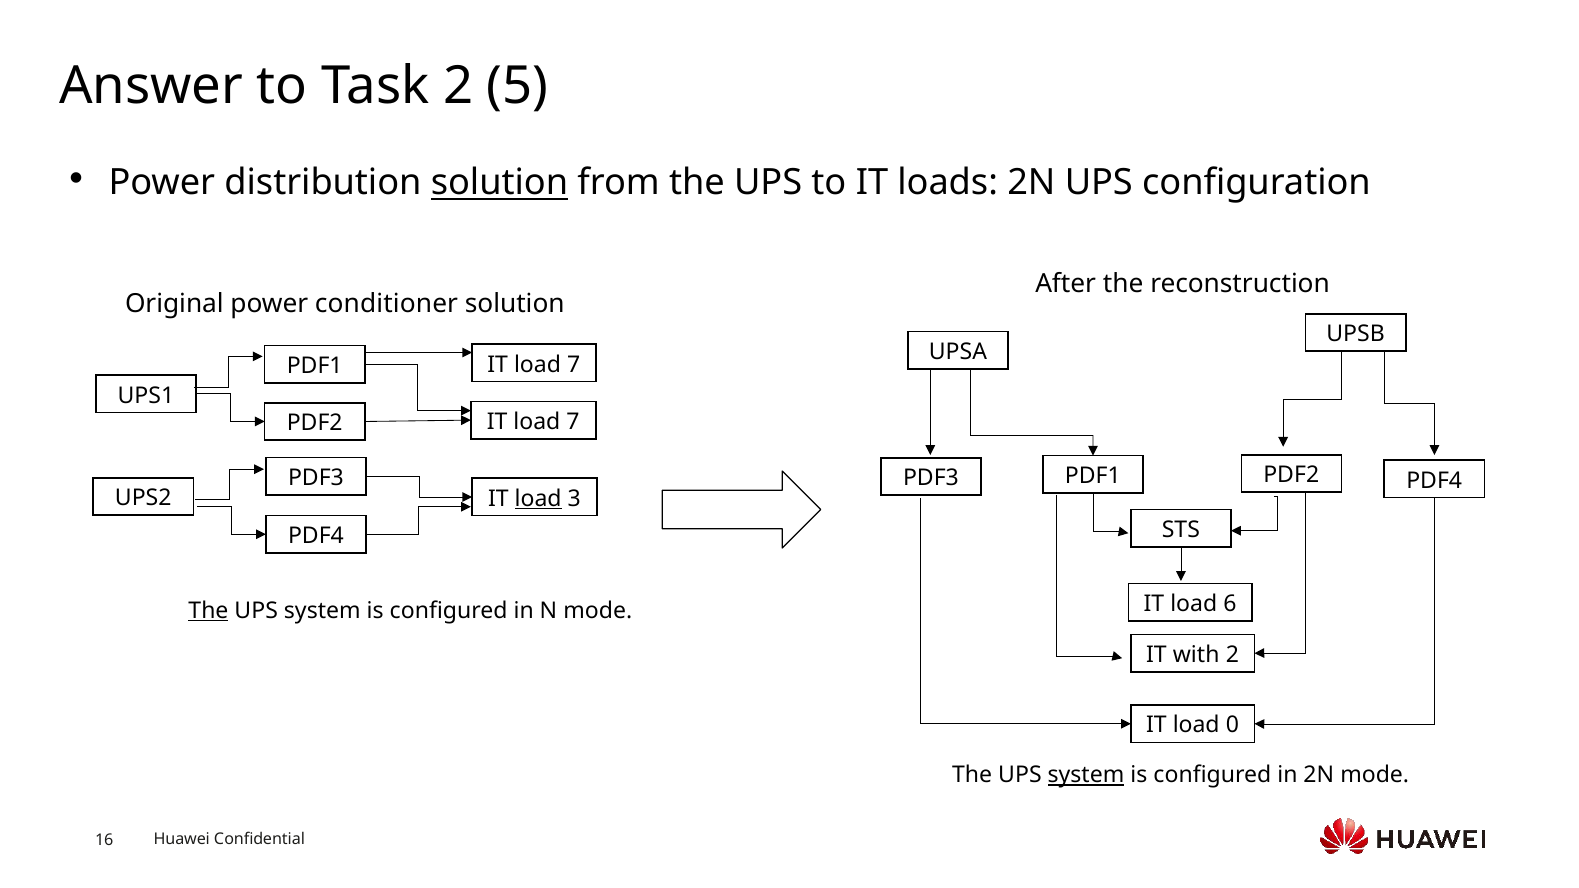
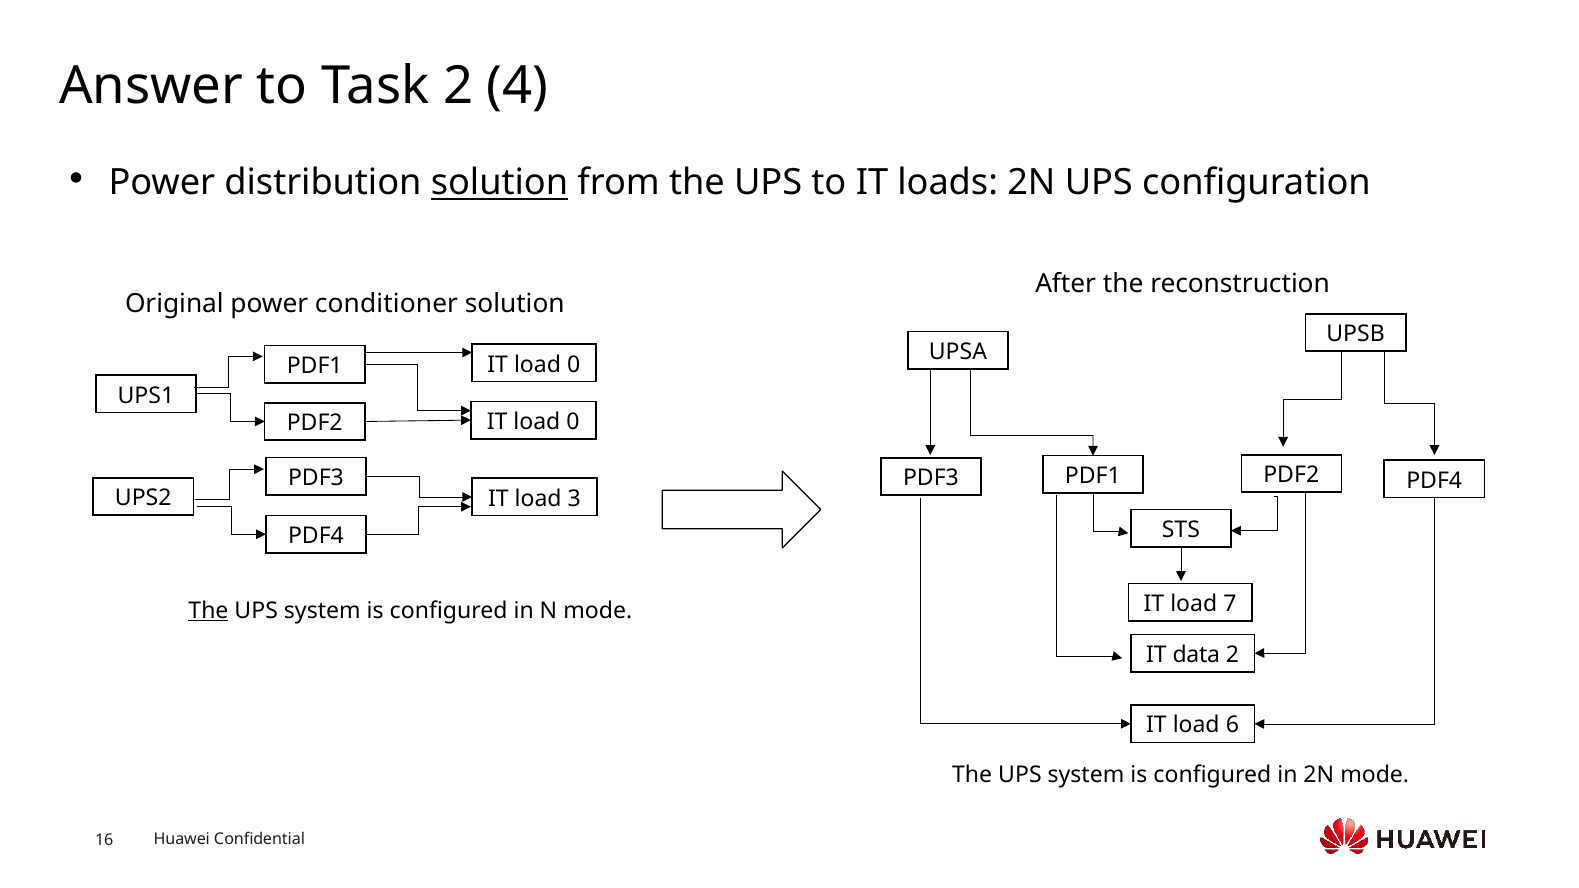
5: 5 -> 4
7 at (574, 365): 7 -> 0
7 at (573, 422): 7 -> 0
load at (538, 499) underline: present -> none
6: 6 -> 7
with: with -> data
0: 0 -> 6
system at (1086, 775) underline: present -> none
